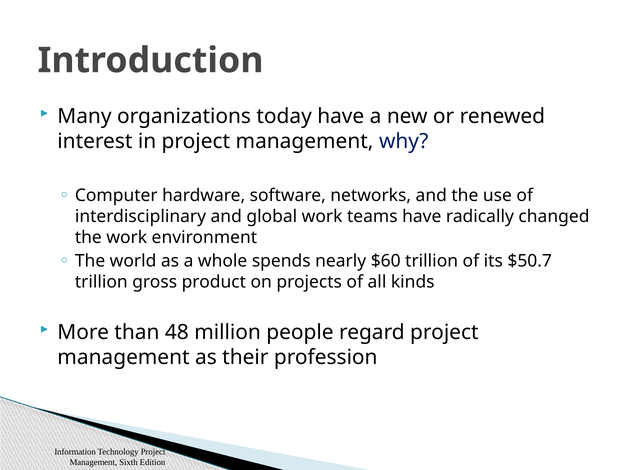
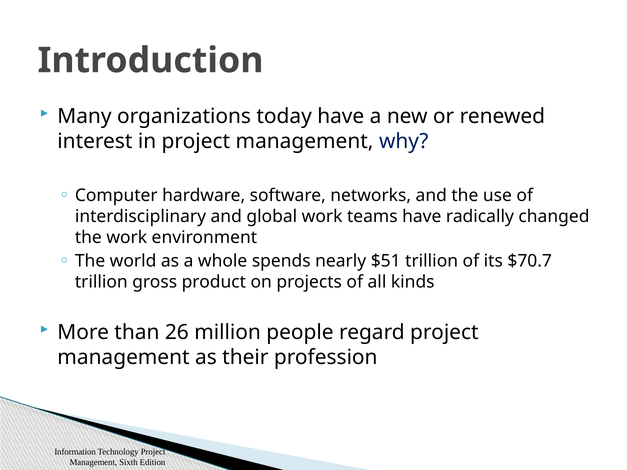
$60: $60 -> $51
$50.7: $50.7 -> $70.7
48: 48 -> 26
